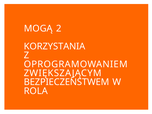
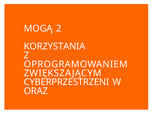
BEZPIECZEŃSTWEM: BEZPIECZEŃSTWEM -> CYBERPRZESTRZENI
ROLA: ROLA -> ORAZ
